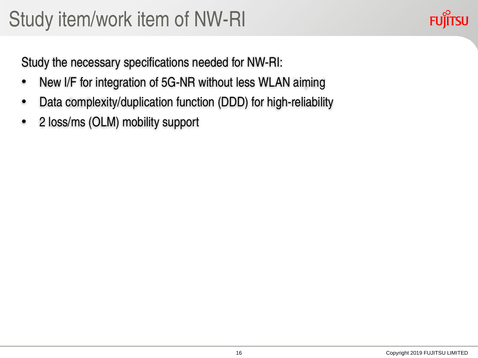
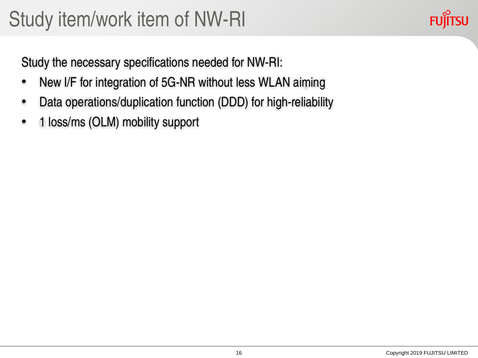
complexity/duplication: complexity/duplication -> operations/duplication
2: 2 -> 1
